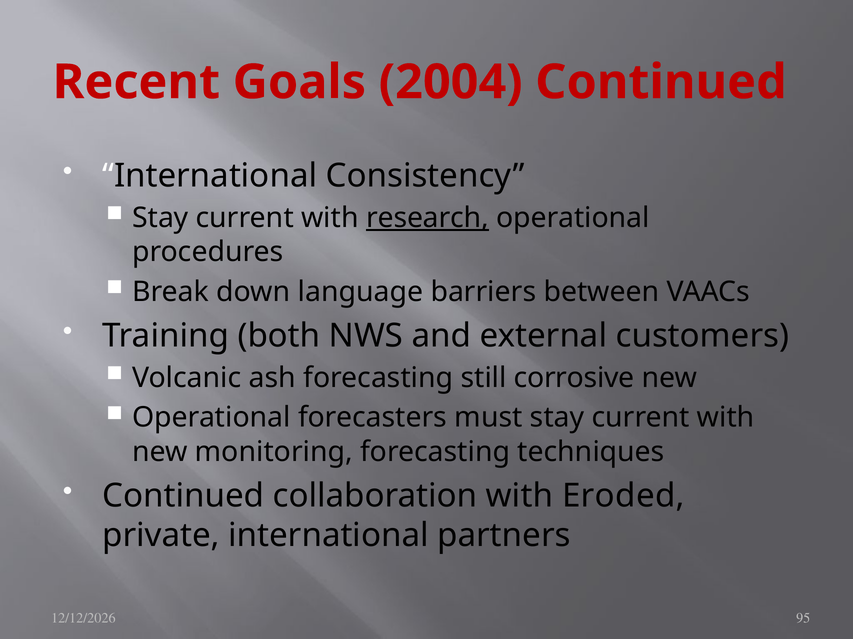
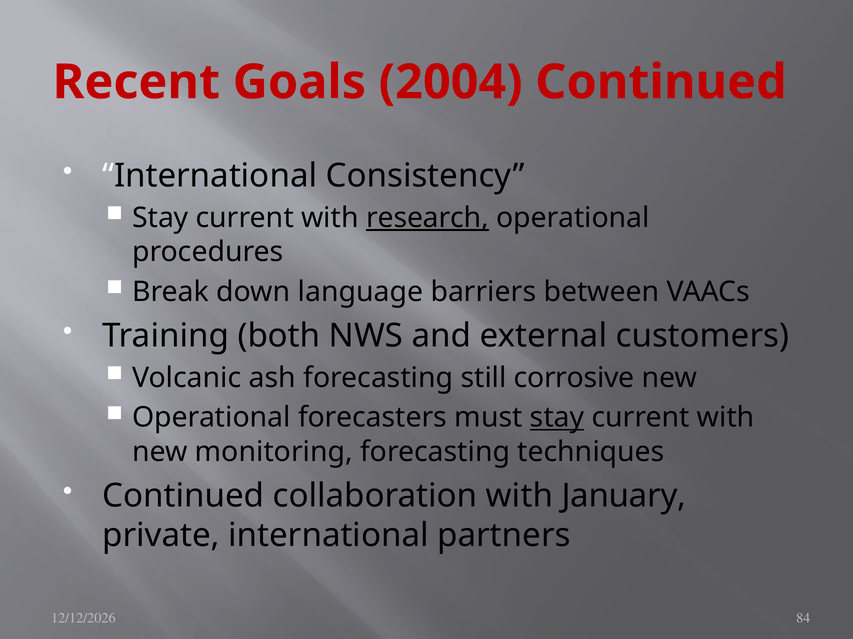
stay at (557, 418) underline: none -> present
Eroded: Eroded -> January
95: 95 -> 84
